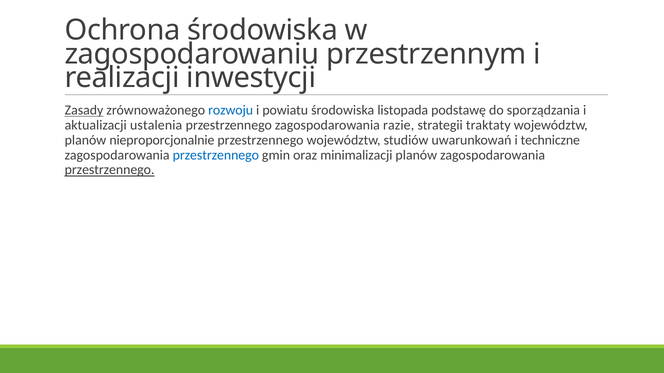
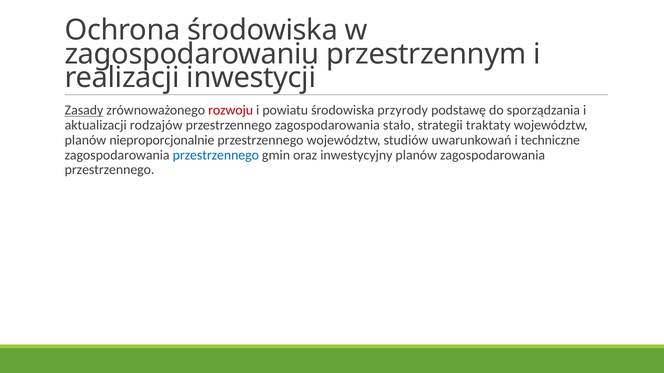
rozwoju colour: blue -> red
listopada: listopada -> przyrody
ustalenia: ustalenia -> rodzajów
razie: razie -> stało
minimalizacji: minimalizacji -> inwestycyjny
przestrzennego at (110, 170) underline: present -> none
